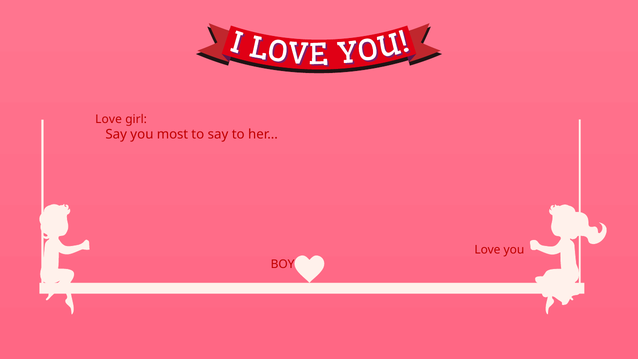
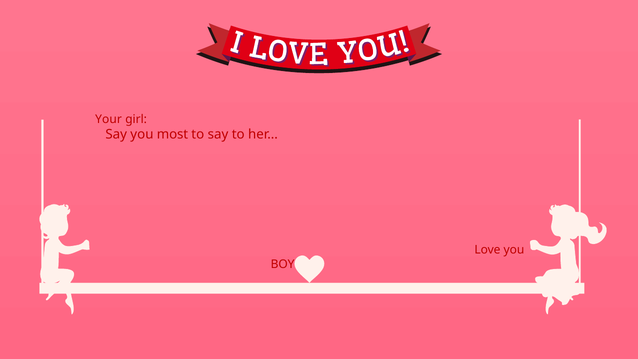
Love at (109, 119): Love -> Your
